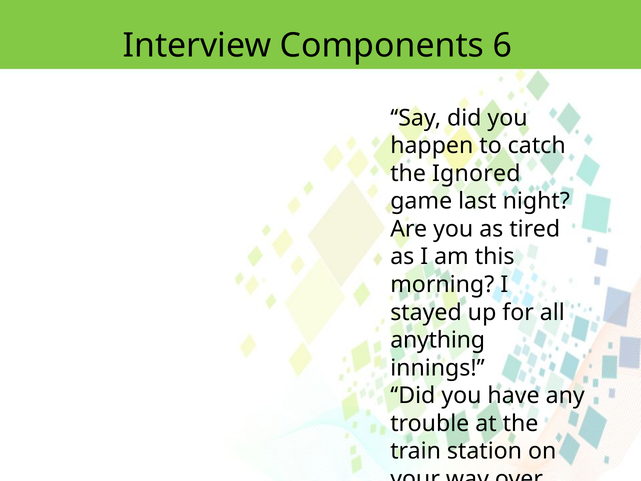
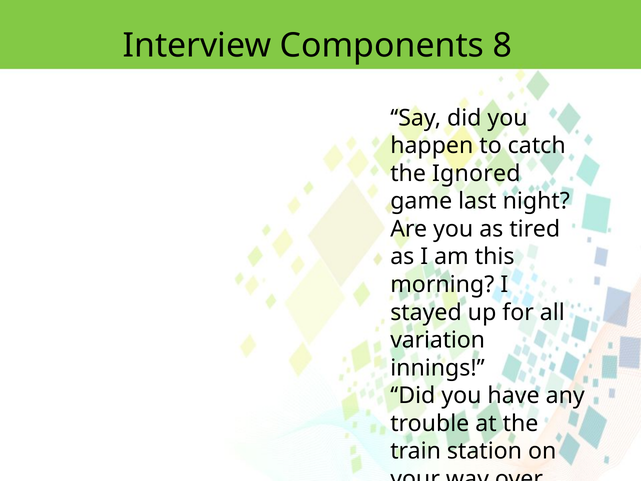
6: 6 -> 8
anything: anything -> variation
